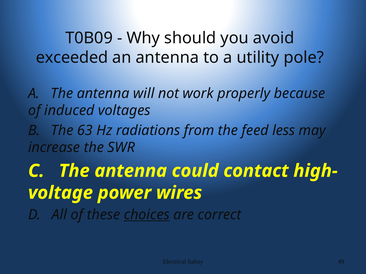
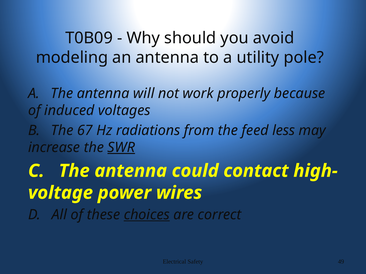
exceeded: exceeded -> modeling
63: 63 -> 67
SWR underline: none -> present
